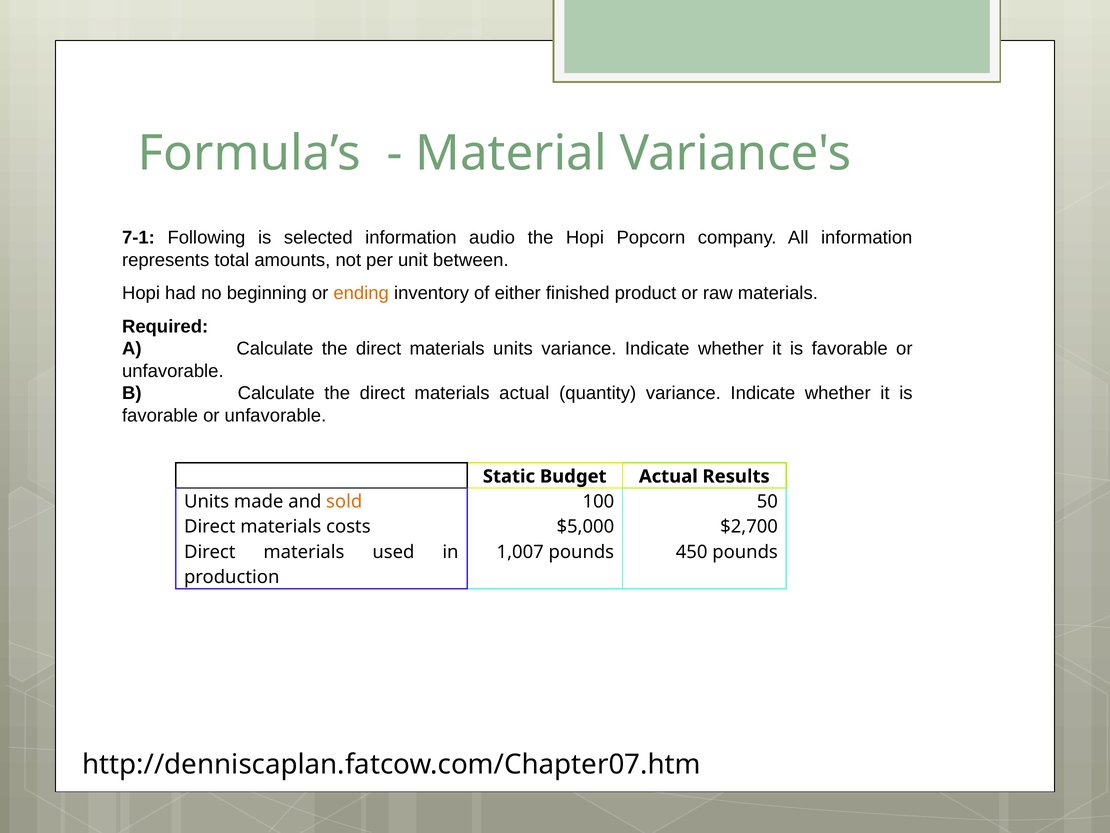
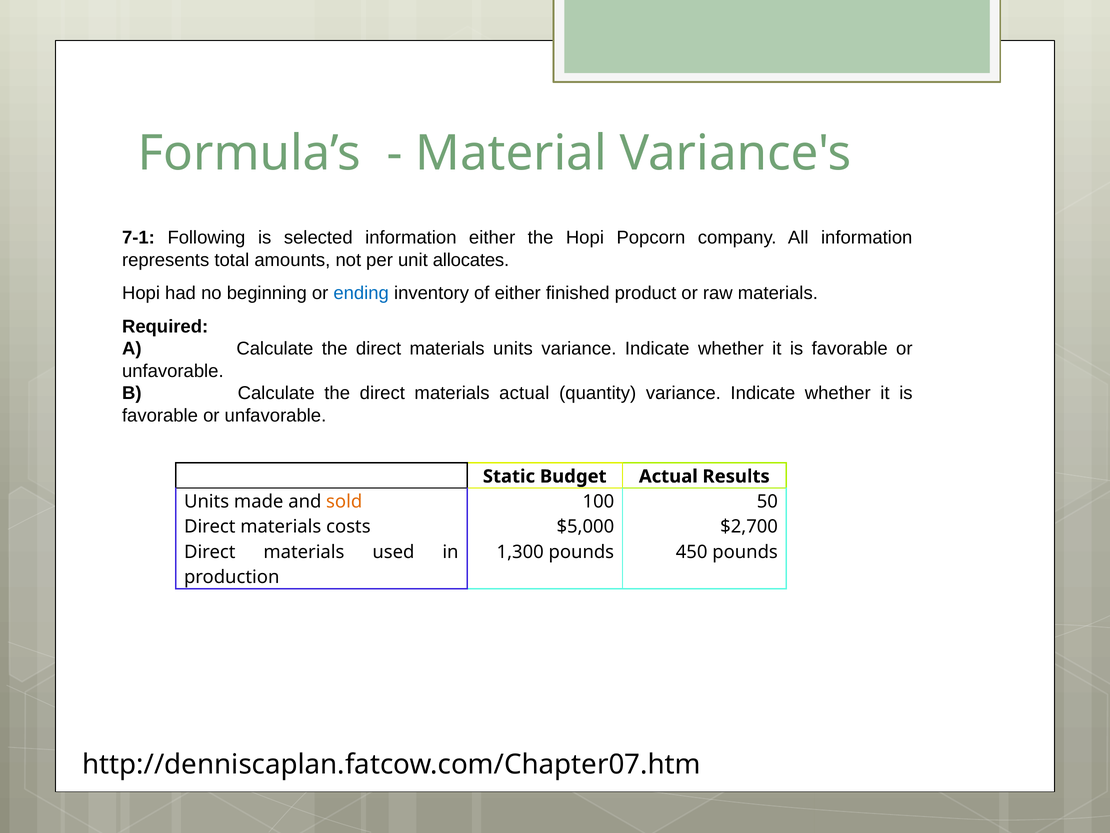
information audio: audio -> either
between: between -> allocates
ending colour: orange -> blue
1,007: 1,007 -> 1,300
